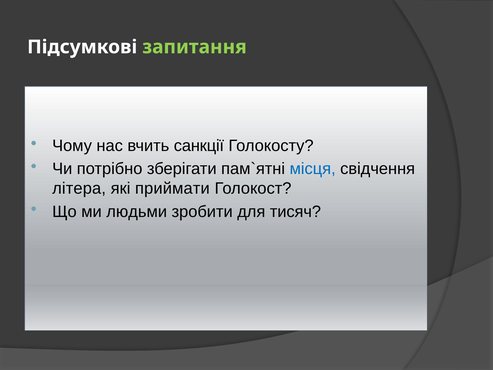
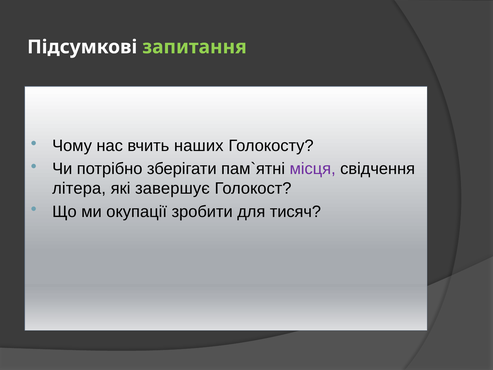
санкції: санкції -> наших
місця colour: blue -> purple
приймати: приймати -> завершує
людьми: людьми -> окупації
